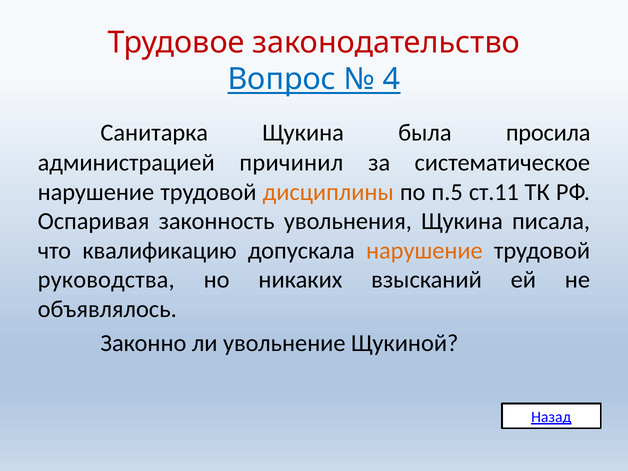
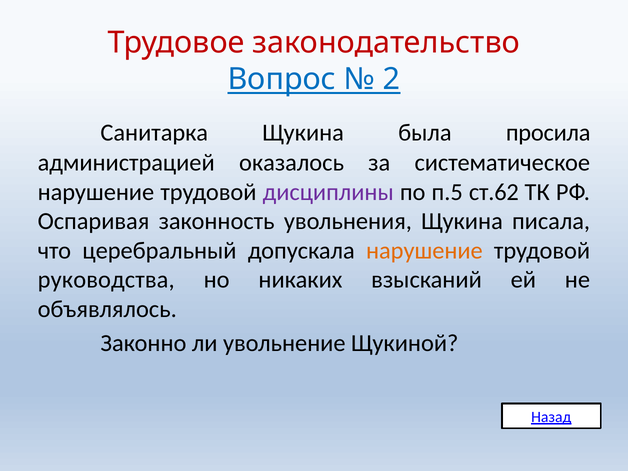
4: 4 -> 2
причинил: причинил -> оказалось
дисциплины colour: orange -> purple
ст.11: ст.11 -> ст.62
квалификацию: квалификацию -> церебральный
